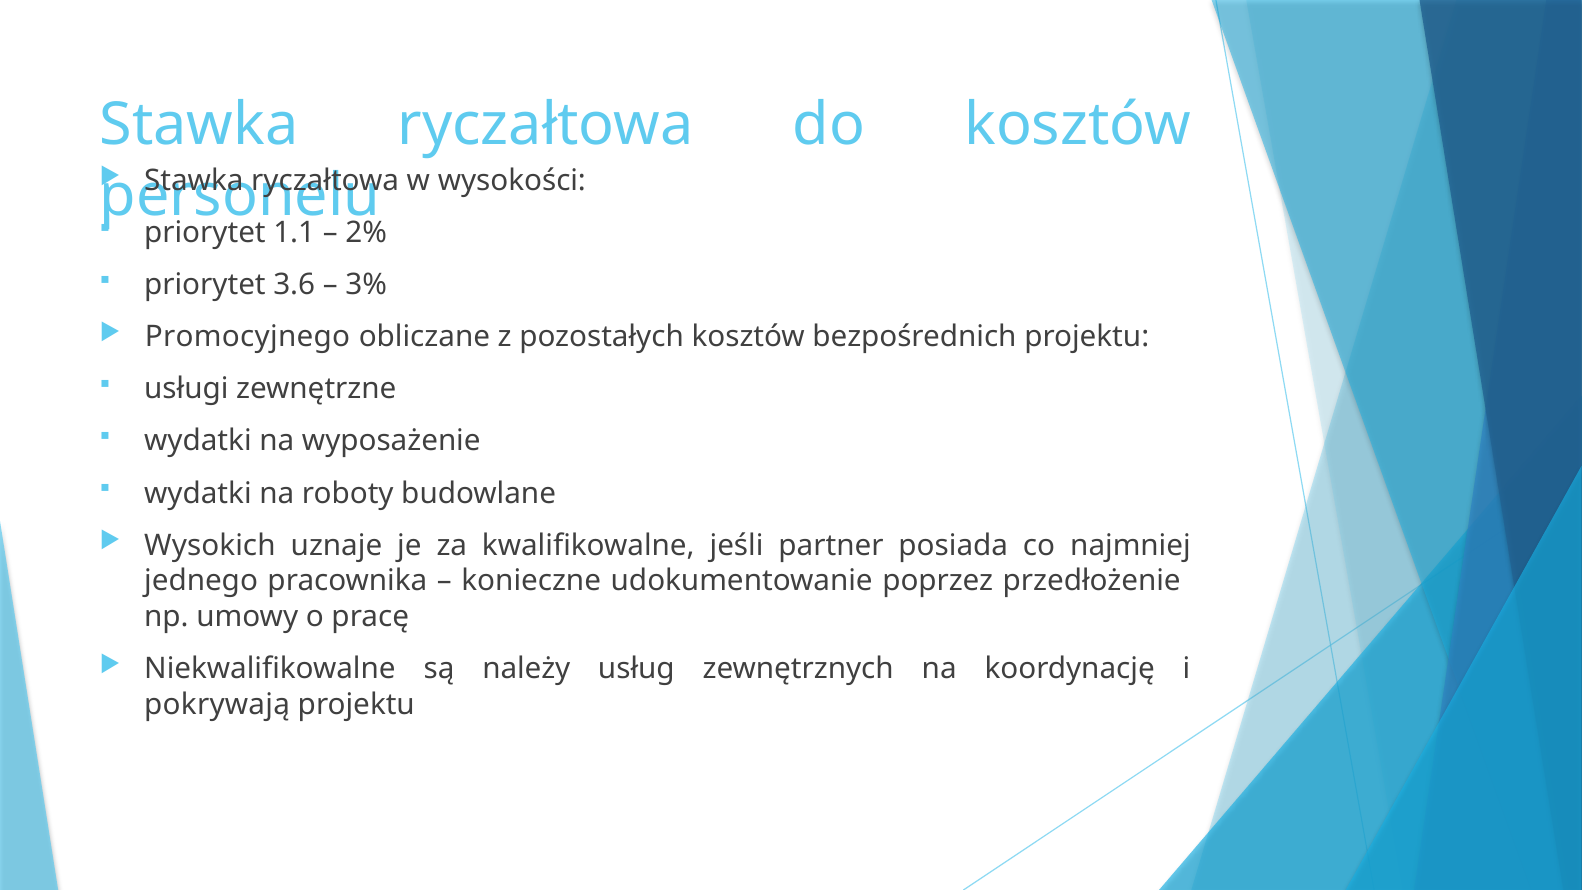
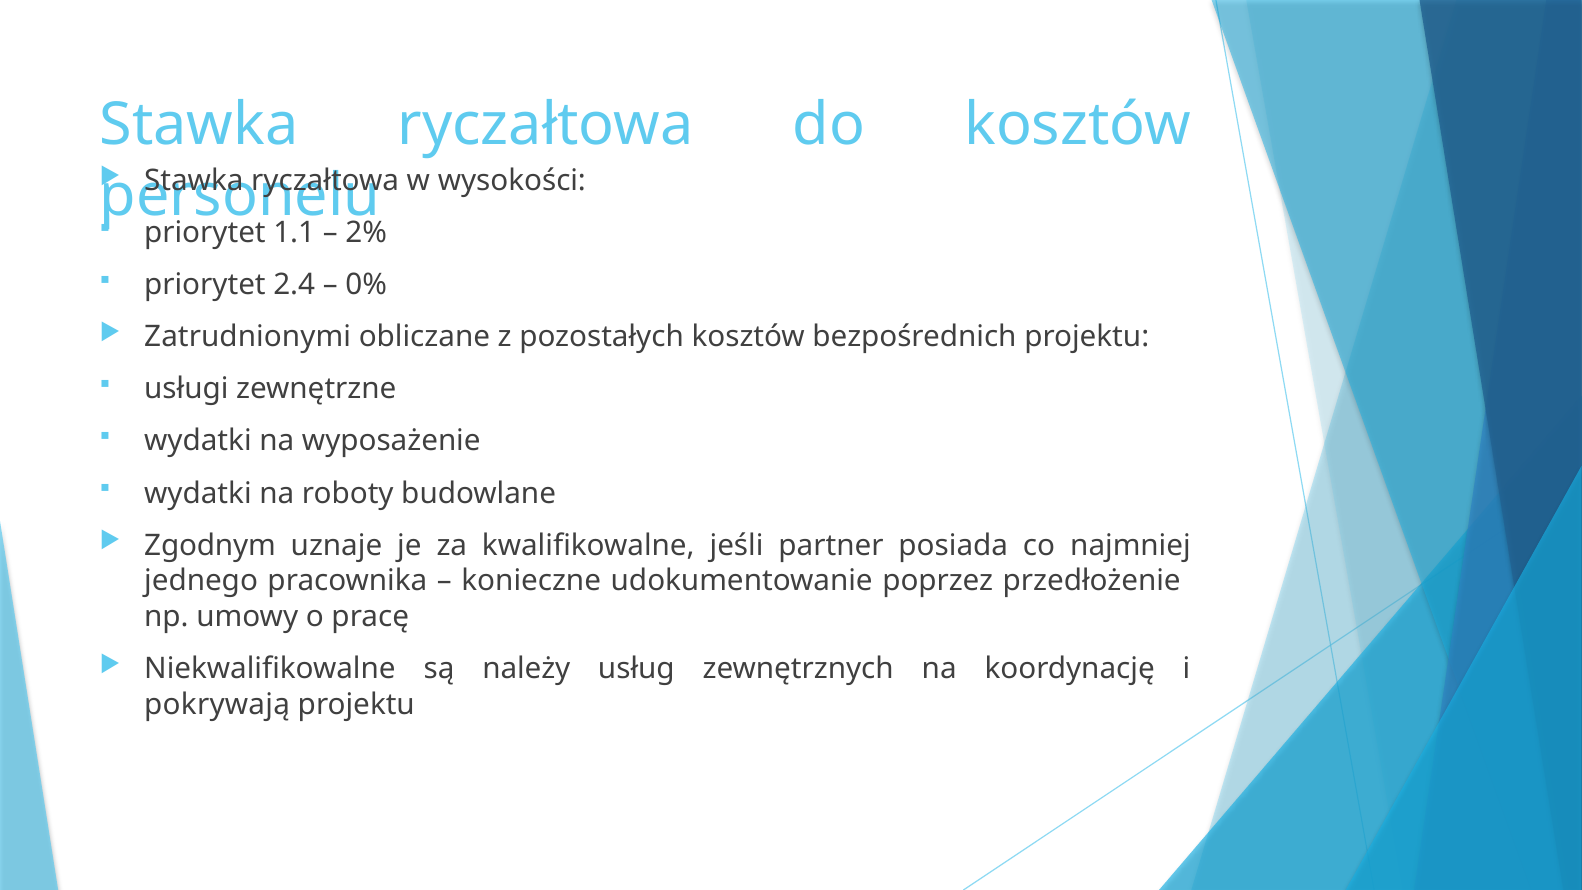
3.6: 3.6 -> 2.4
3%: 3% -> 0%
Promocyjnego: Promocyjnego -> Zatrudnionymi
Wysokich: Wysokich -> Zgodnym
